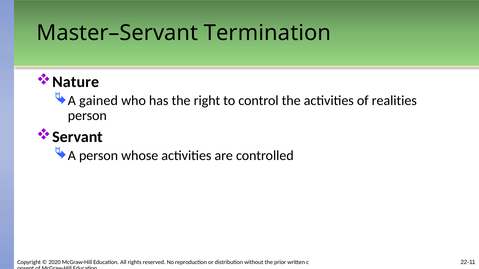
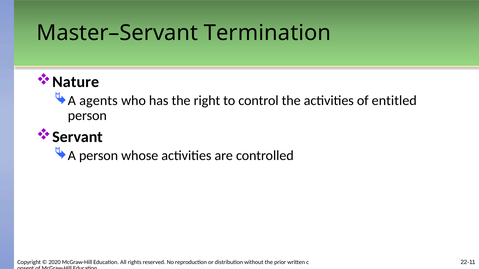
gained: gained -> agents
realities: realities -> entitled
